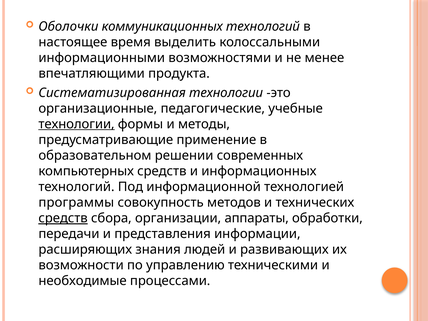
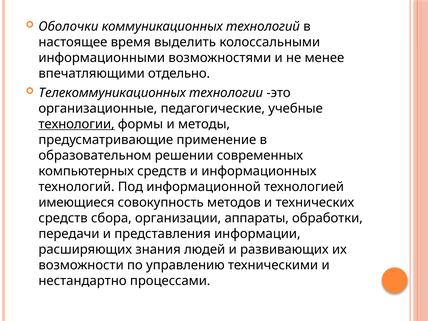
продукта: продукта -> отдельно
Систематизированная: Систематизированная -> Телекоммуникационных
программы: программы -> имеющиеся
средств at (63, 218) underline: present -> none
необходимые: необходимые -> нестандартно
